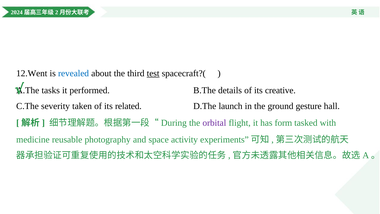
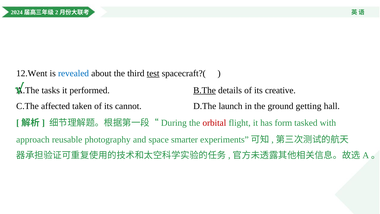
B.The underline: none -> present
severity: severity -> affected
related: related -> cannot
gesture: gesture -> getting
orbital colour: purple -> red
medicine: medicine -> approach
activity: activity -> smarter
